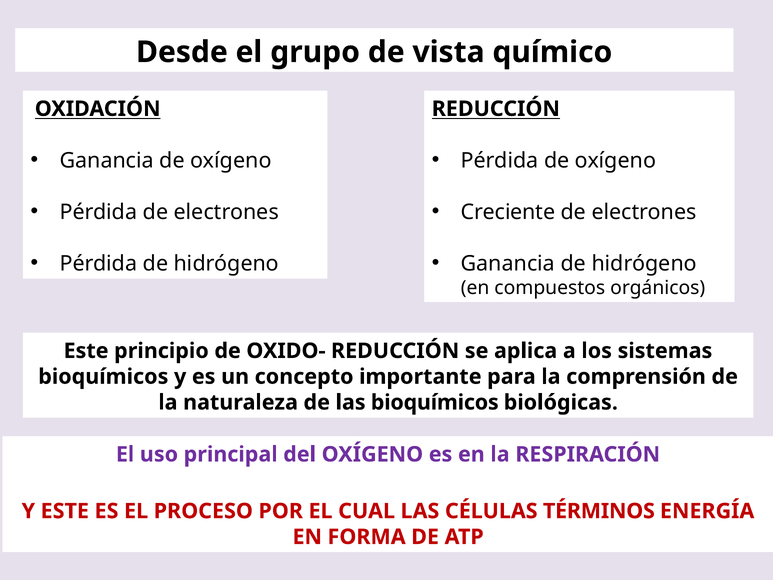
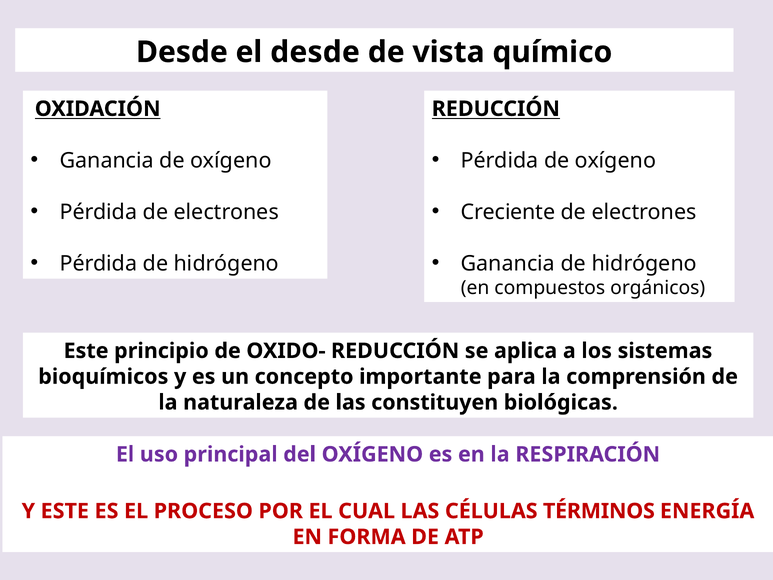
el grupo: grupo -> desde
las bioquímicos: bioquímicos -> constituyen
